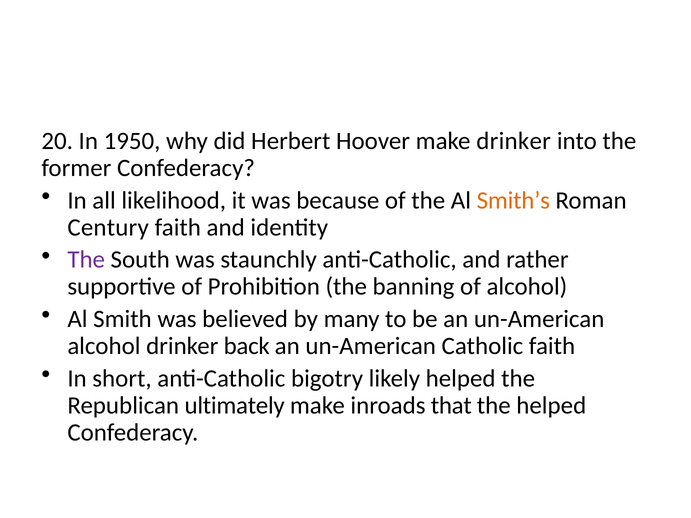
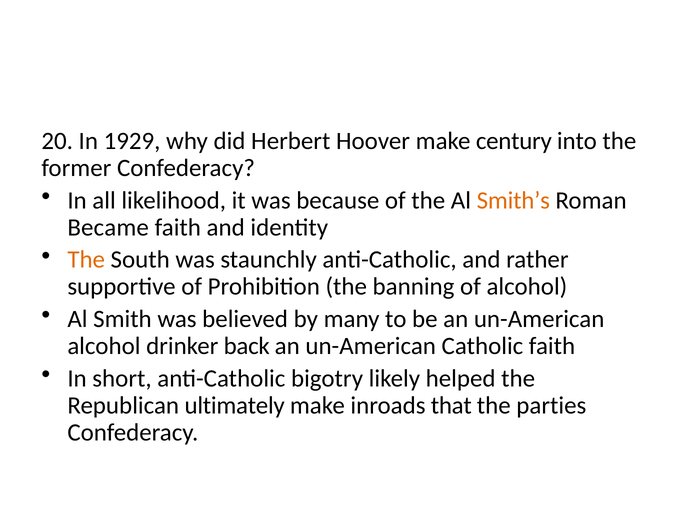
1950: 1950 -> 1929
make drinker: drinker -> century
Century: Century -> Became
The at (86, 260) colour: purple -> orange
the helped: helped -> parties
